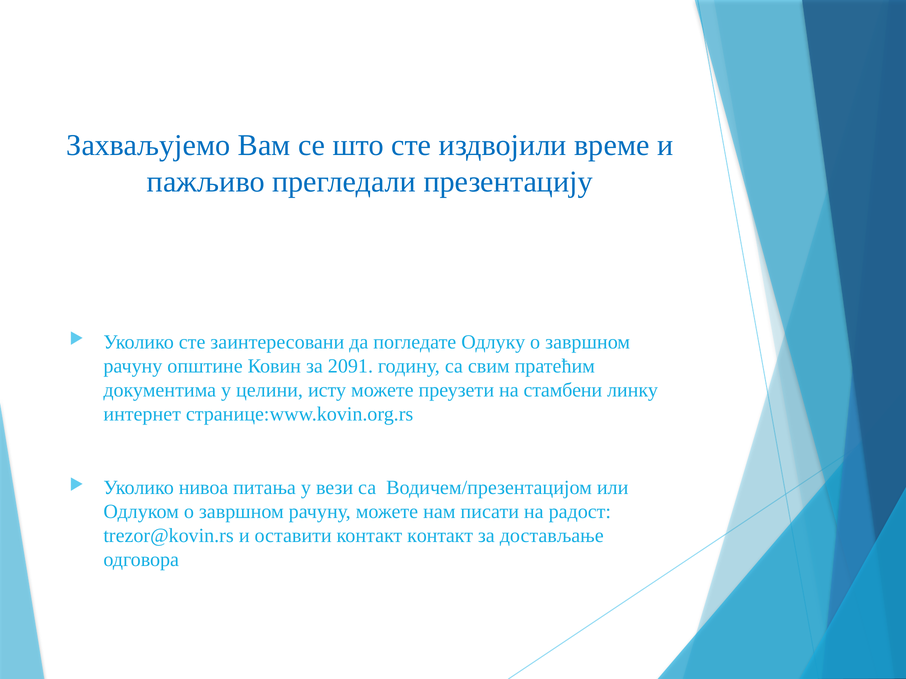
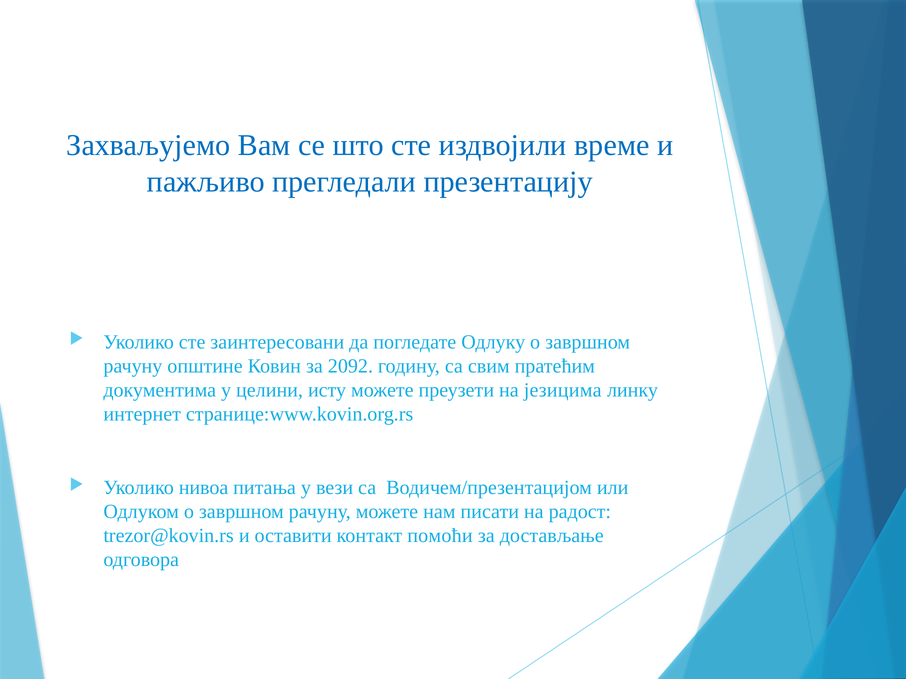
2091: 2091 -> 2092
стамбени: стамбени -> језицима
контакт контакт: контакт -> помоћи
